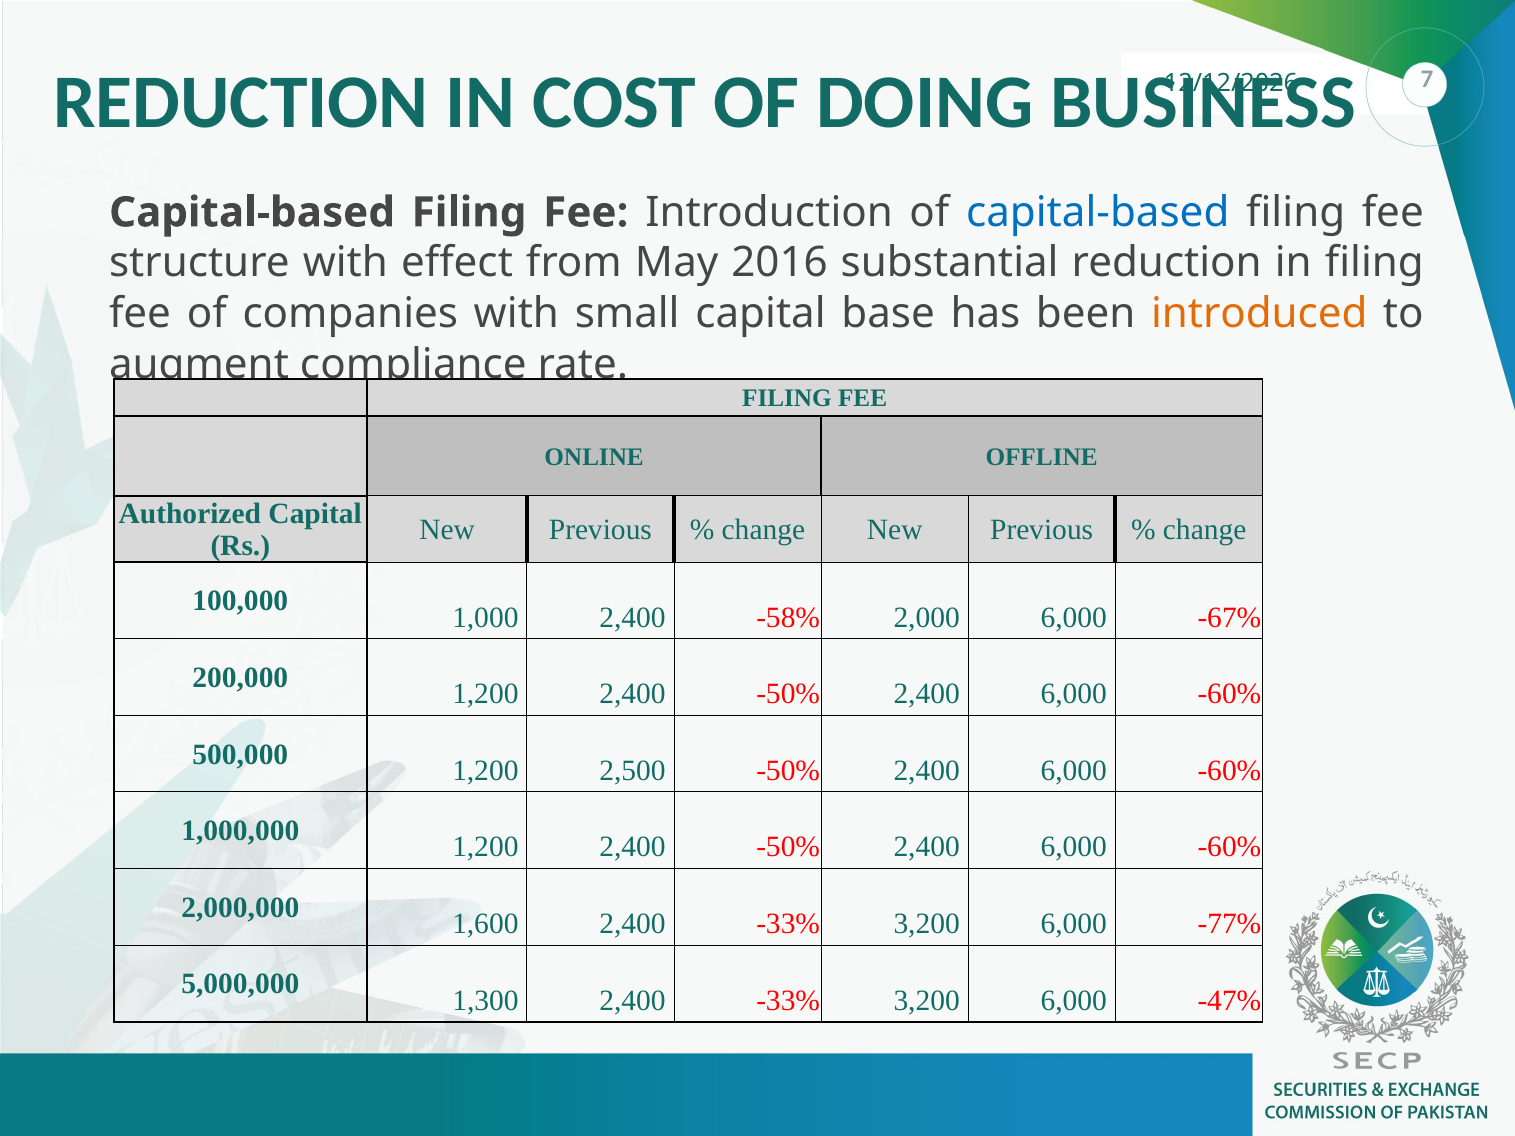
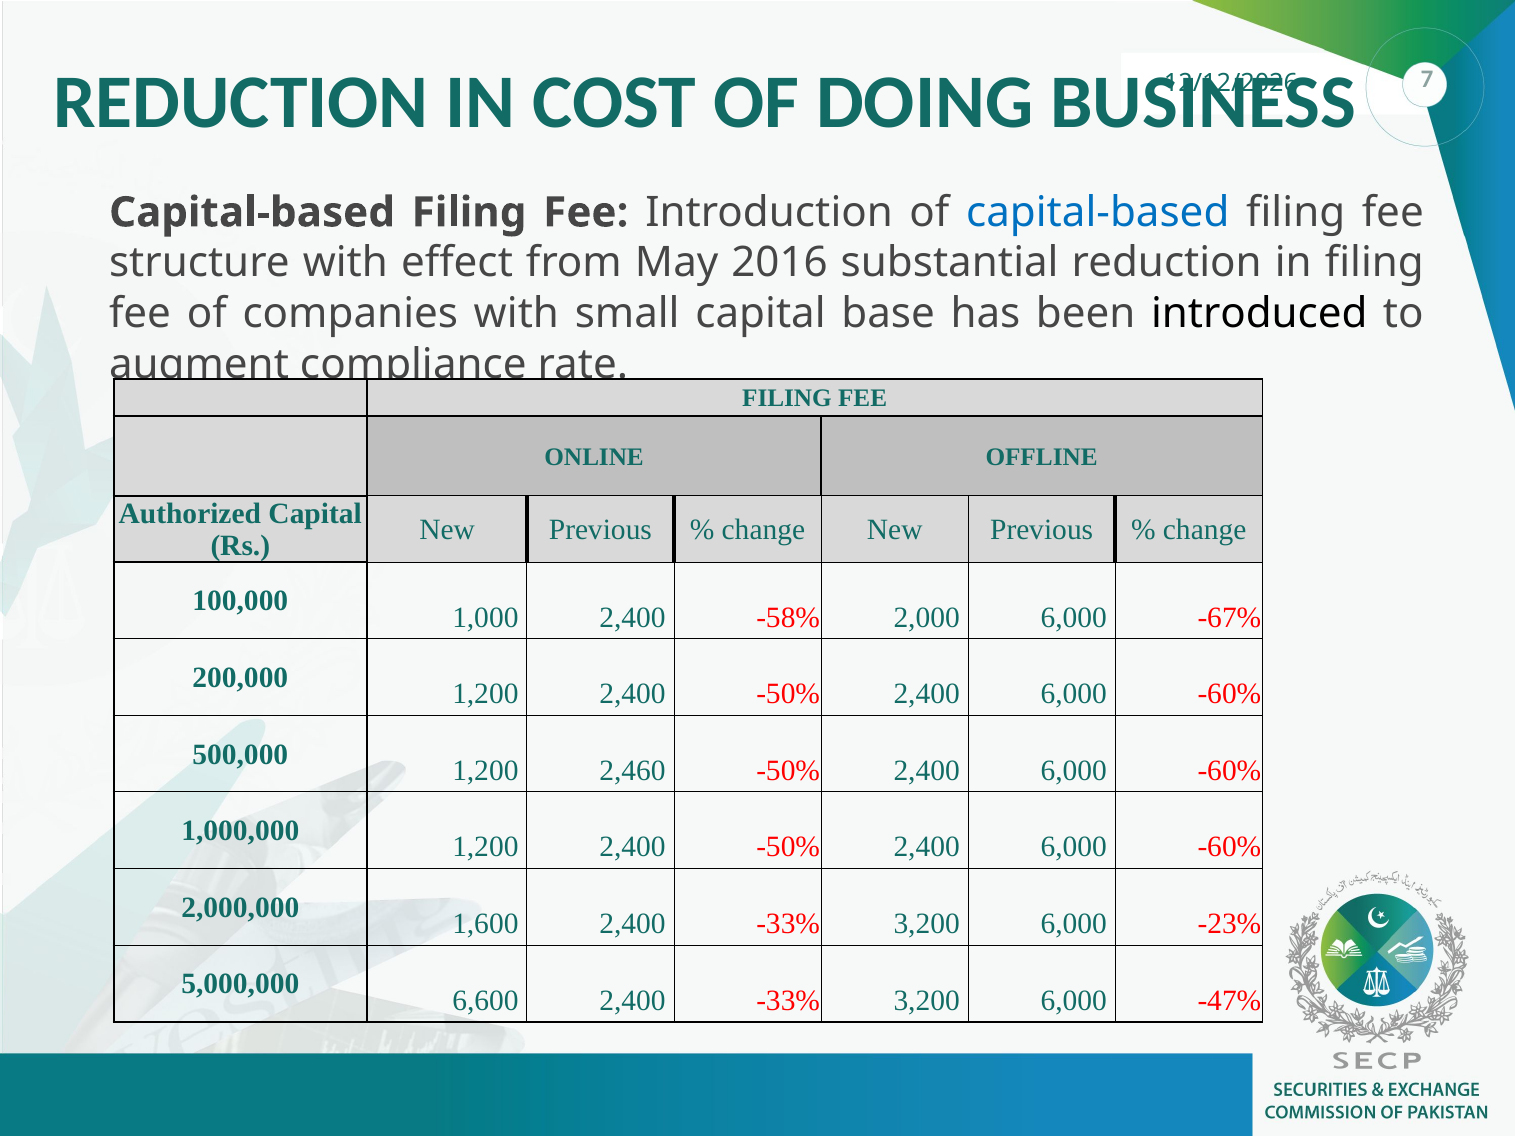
introduced colour: orange -> black
2,500: 2,500 -> 2,460
-77%: -77% -> -23%
1,300: 1,300 -> 6,600
